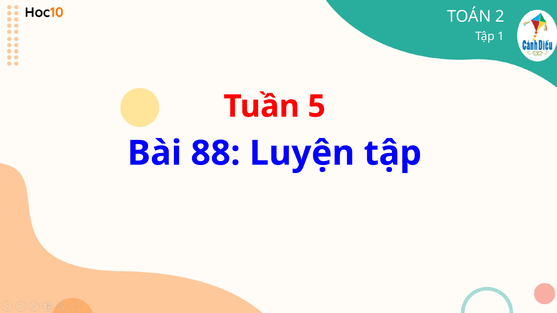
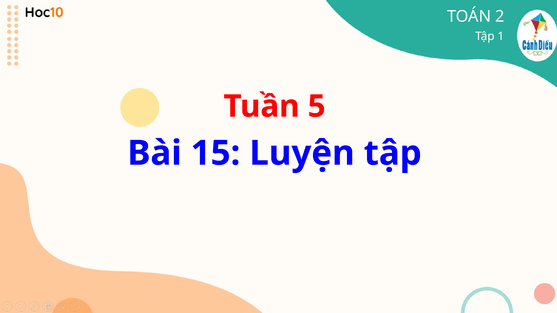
88: 88 -> 15
